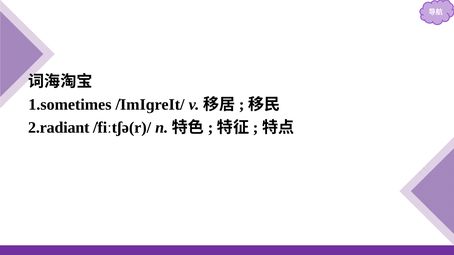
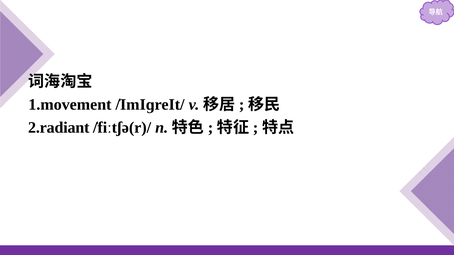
1.sometimes: 1.sometimes -> 1.movement
